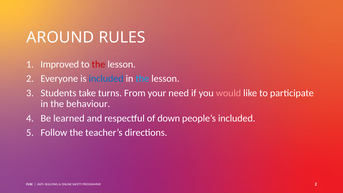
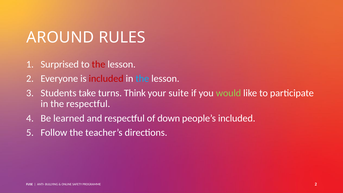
Improved: Improved -> Surprised
included at (106, 79) colour: blue -> red
From: From -> Think
need: need -> suite
would colour: pink -> light green
the behaviour: behaviour -> respectful
